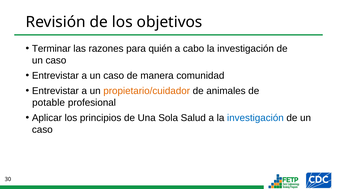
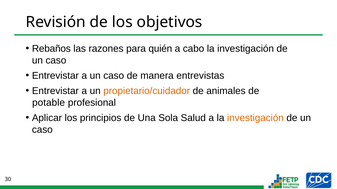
Terminar: Terminar -> Rebaños
comunidad: comunidad -> entrevistas
investigación at (255, 118) colour: blue -> orange
